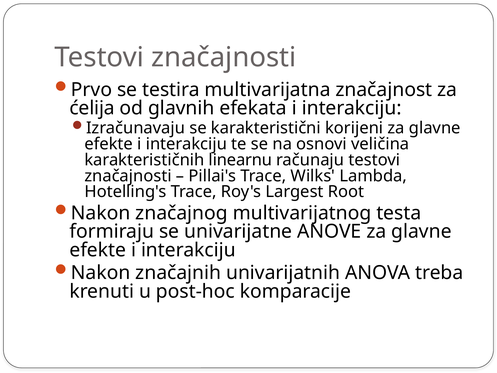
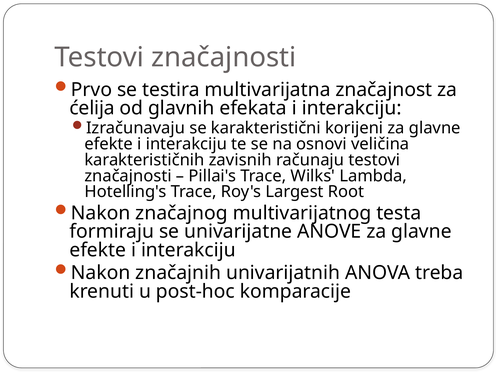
linearnu: linearnu -> zavisnih
